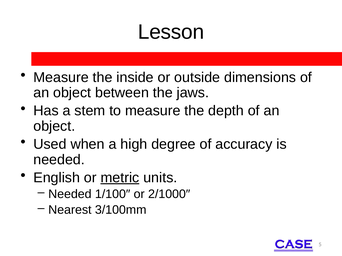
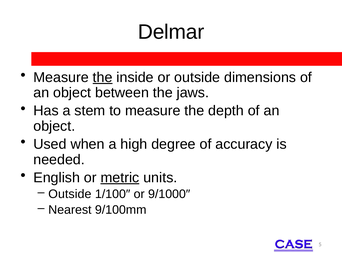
Lesson: Lesson -> Delmar
the at (103, 77) underline: none -> present
Needed at (70, 195): Needed -> Outside
2/1000″: 2/1000″ -> 9/1000″
3/100mm: 3/100mm -> 9/100mm
